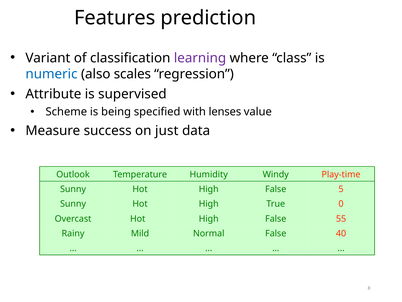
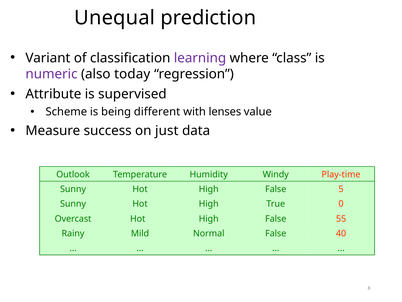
Features: Features -> Unequal
numeric colour: blue -> purple
scales: scales -> today
specified: specified -> different
